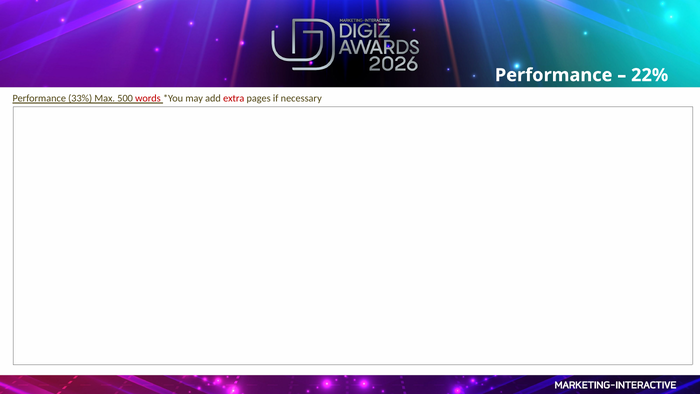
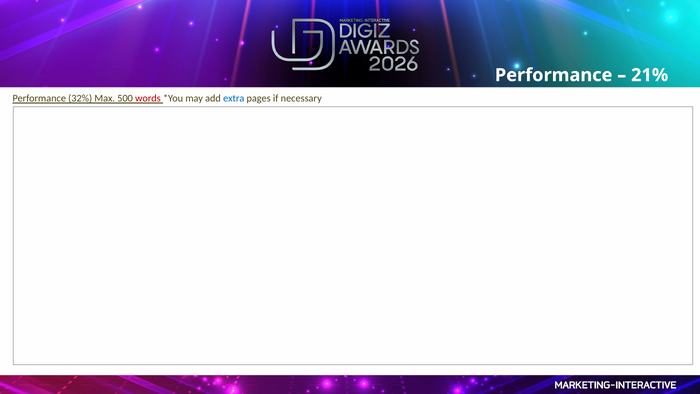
22%: 22% -> 21%
33%: 33% -> 32%
extra colour: red -> blue
